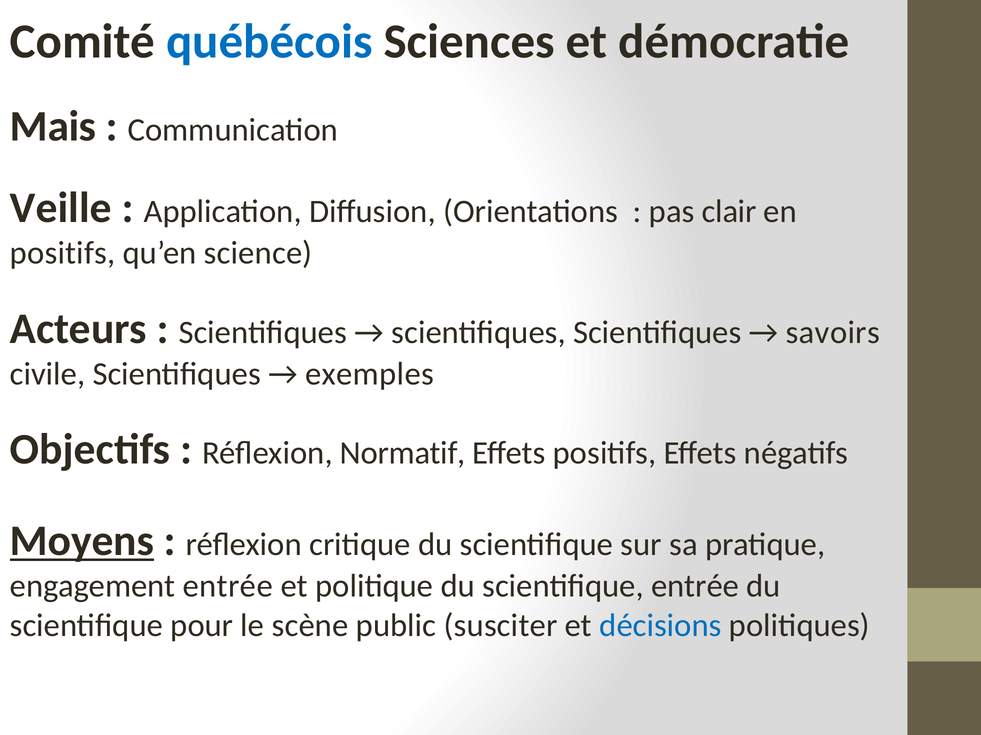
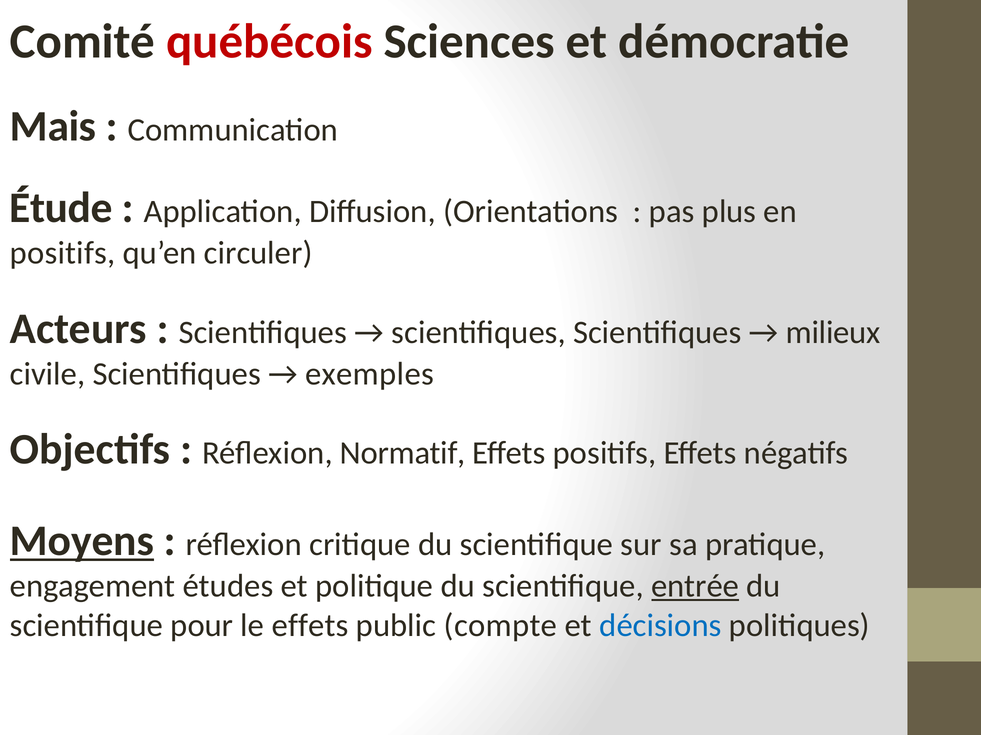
québécois colour: blue -> red
Veille: Veille -> Étude
clair: clair -> plus
science: science -> circuler
savoirs: savoirs -> milieux
engagement entrée: entrée -> études
entrée at (695, 587) underline: none -> present
le scène: scène -> effets
susciter: susciter -> compte
